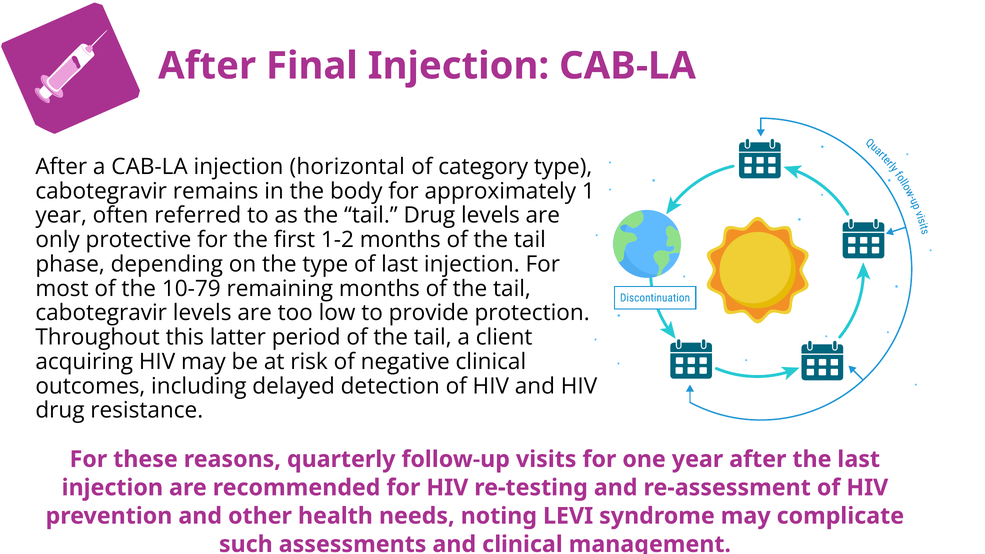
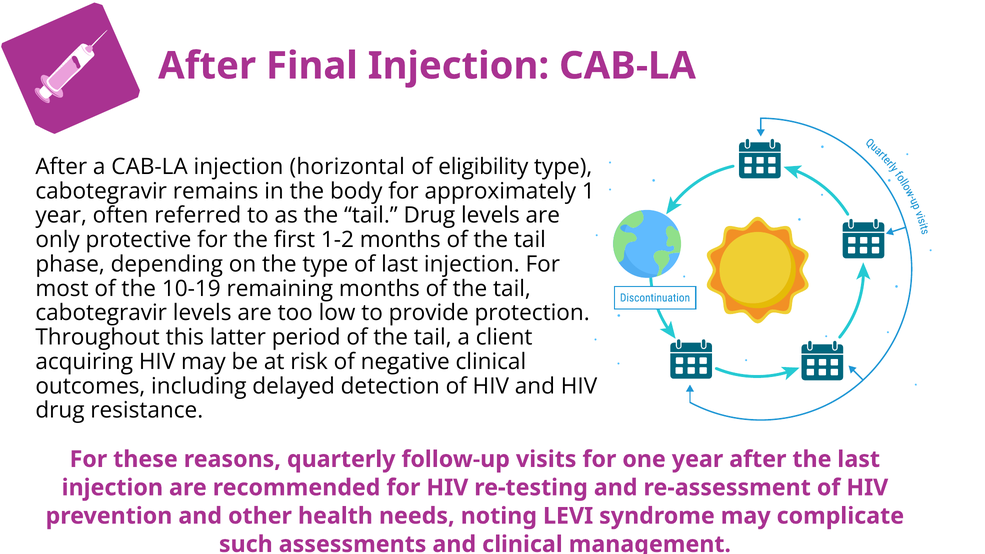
category: category -> eligibility
10-79: 10-79 -> 10-19
